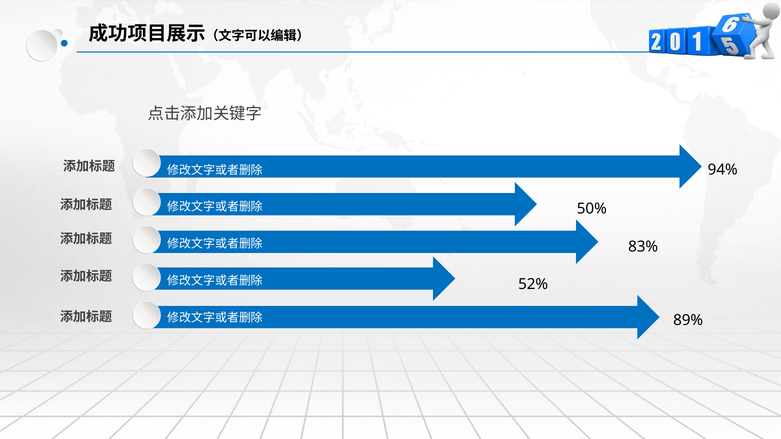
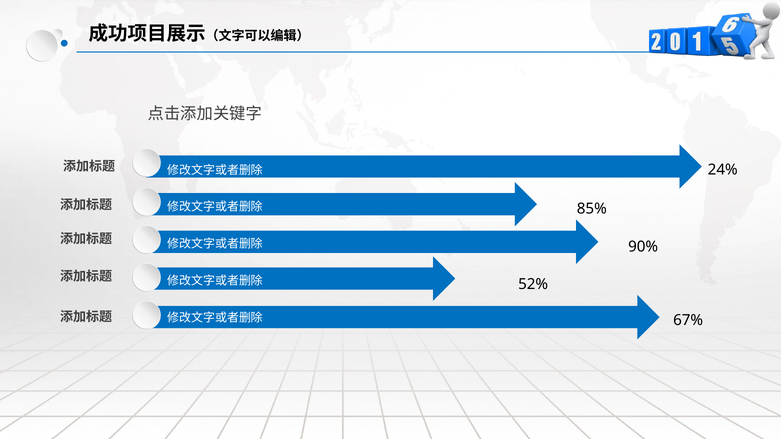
94%: 94% -> 24%
50%: 50% -> 85%
83%: 83% -> 90%
89%: 89% -> 67%
